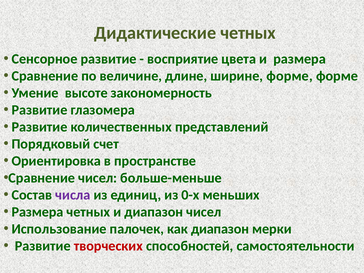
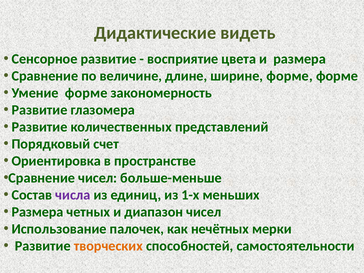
Дидактические четных: четных -> видеть
Умение высоте: высоте -> форме
0-х: 0-х -> 1-х
как диапазон: диапазон -> нечётных
творческих colour: red -> orange
